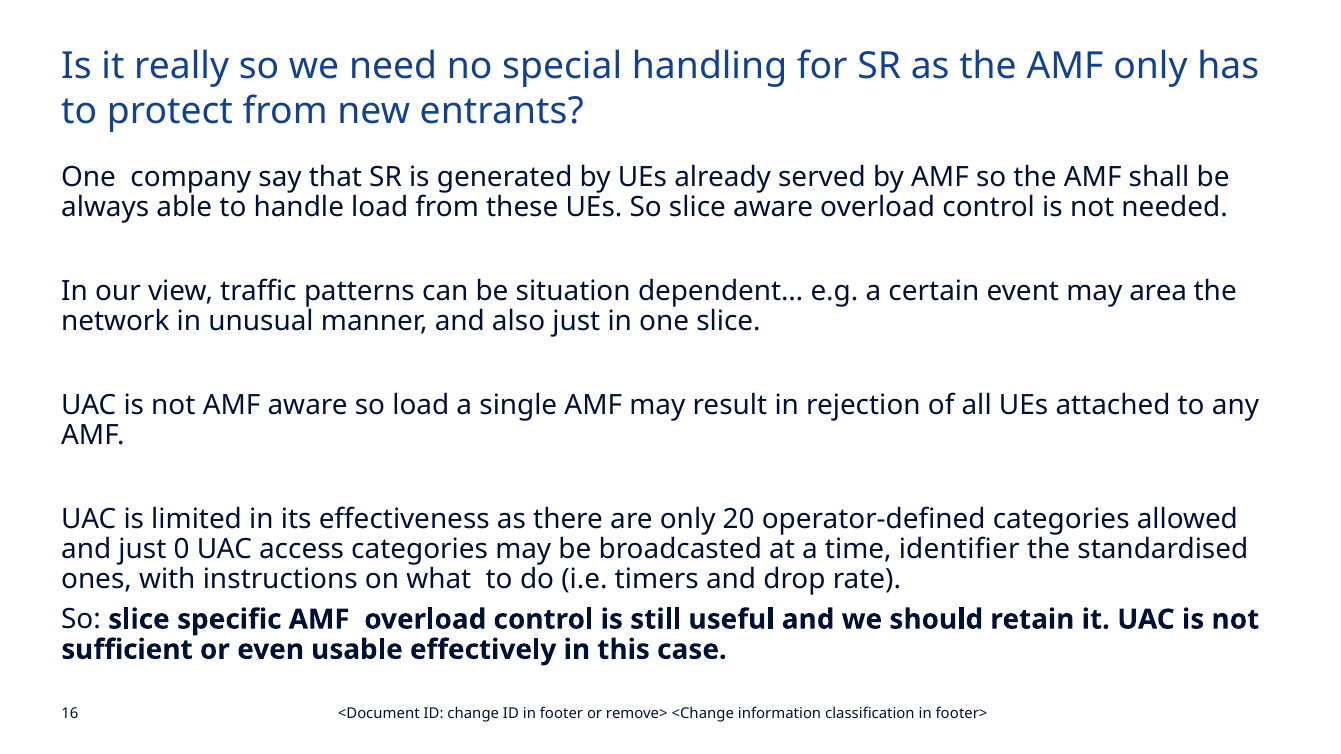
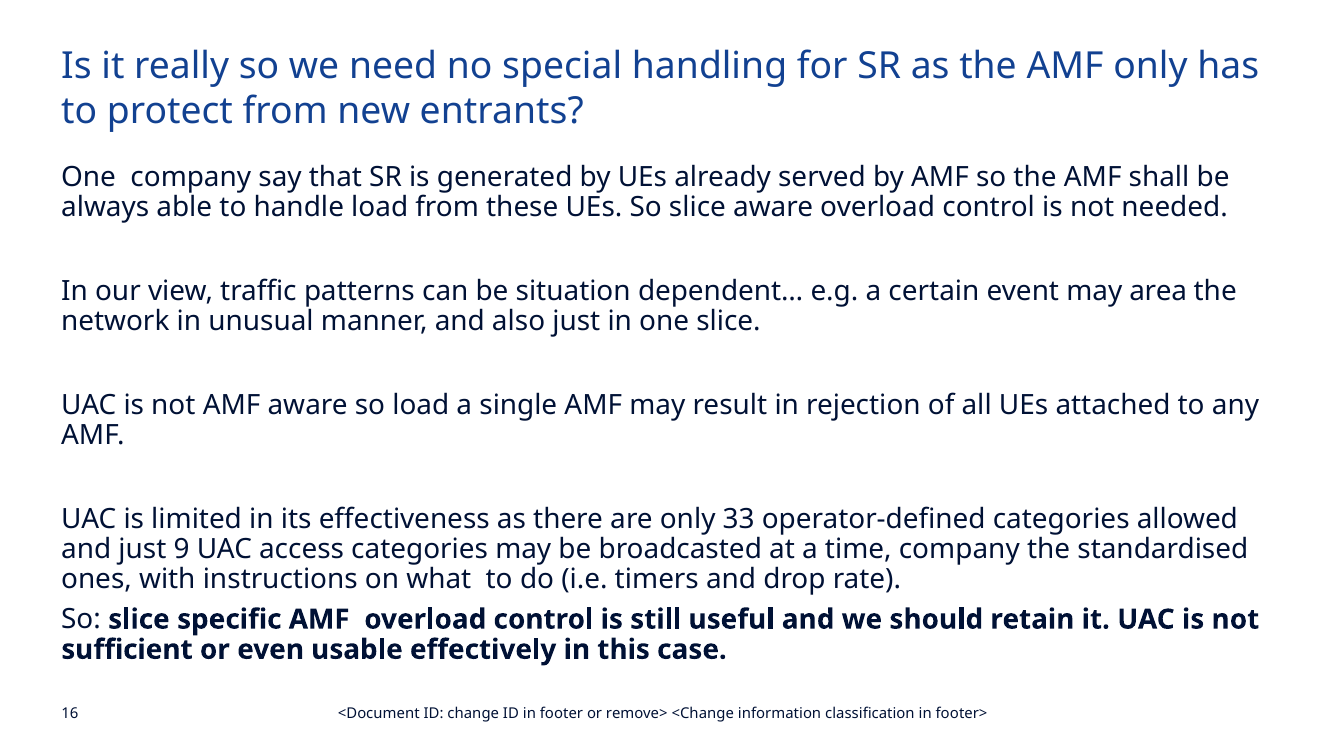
20: 20 -> 33
0: 0 -> 9
time identifier: identifier -> company
